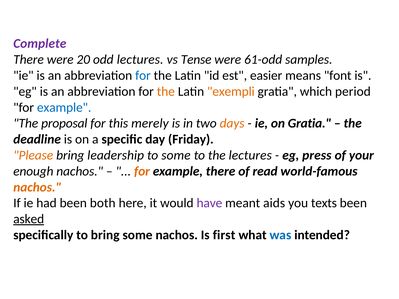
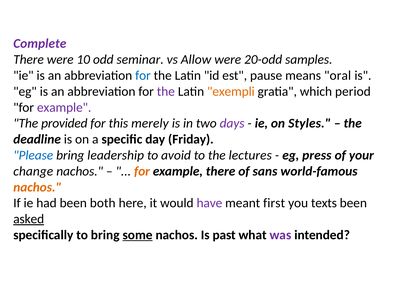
20: 20 -> 10
odd lectures: lectures -> seminar
Tense: Tense -> Allow
61-odd: 61-odd -> 20-odd
easier: easier -> pause
font: font -> oral
the at (166, 92) colour: orange -> purple
example at (64, 107) colour: blue -> purple
proposal: proposal -> provided
days colour: orange -> purple
on Gratia: Gratia -> Styles
Please colour: orange -> blue
to some: some -> avoid
enough: enough -> change
read: read -> sans
aids: aids -> first
some at (138, 235) underline: none -> present
first: first -> past
was colour: blue -> purple
